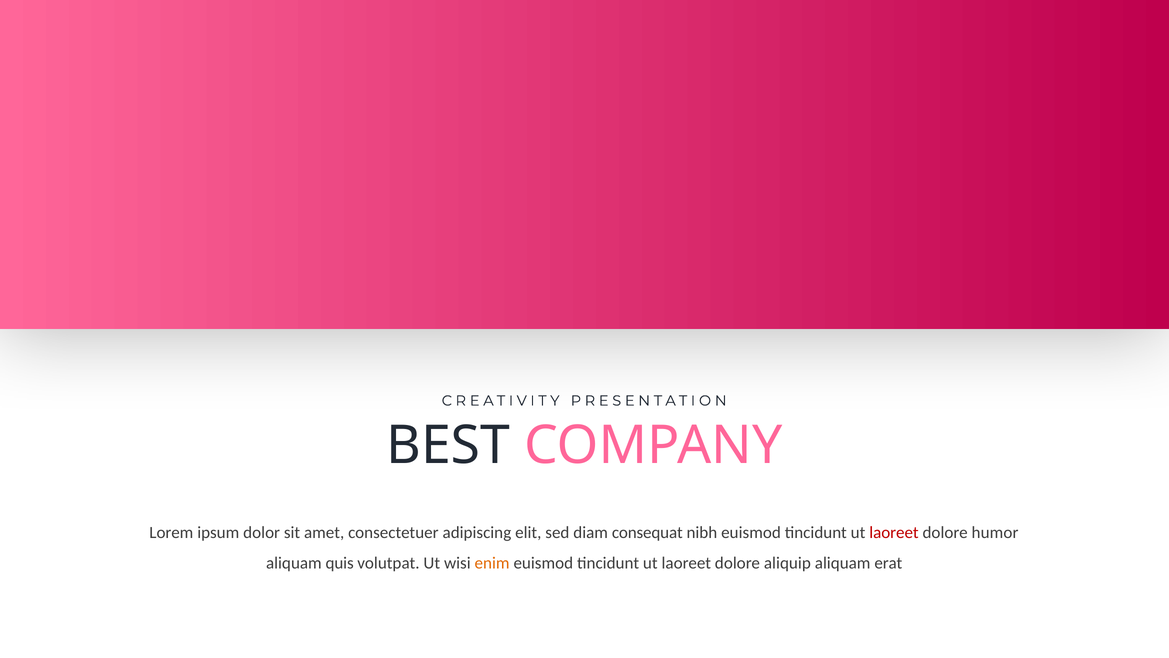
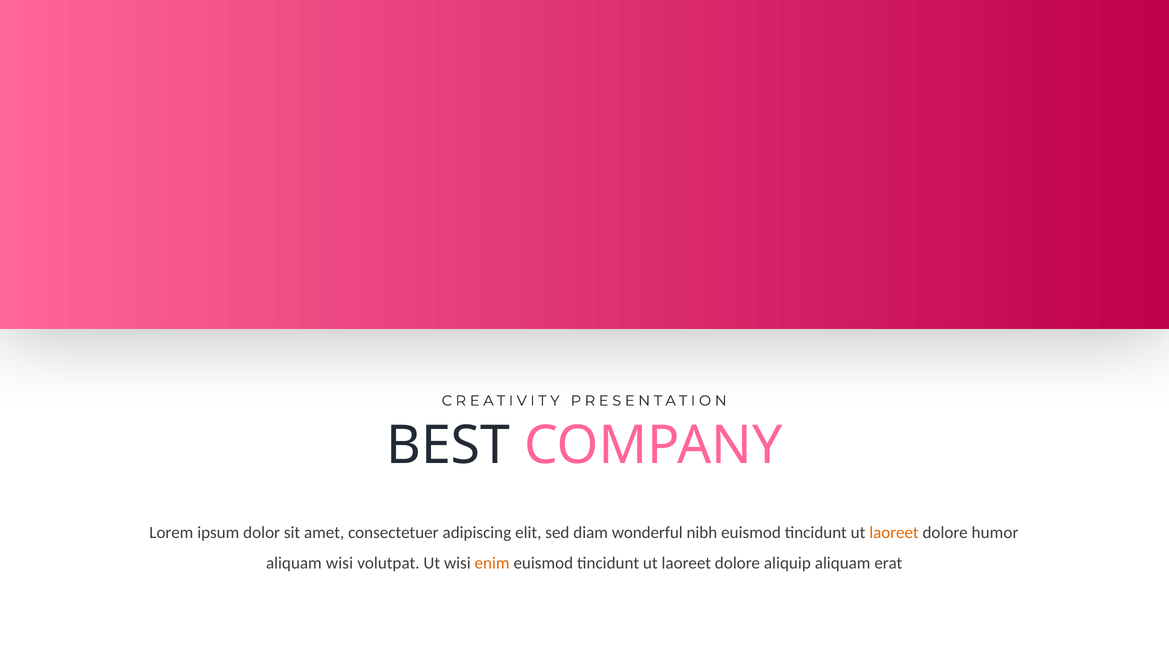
consequat: consequat -> wonderful
laoreet at (894, 532) colour: red -> orange
aliquam quis: quis -> wisi
